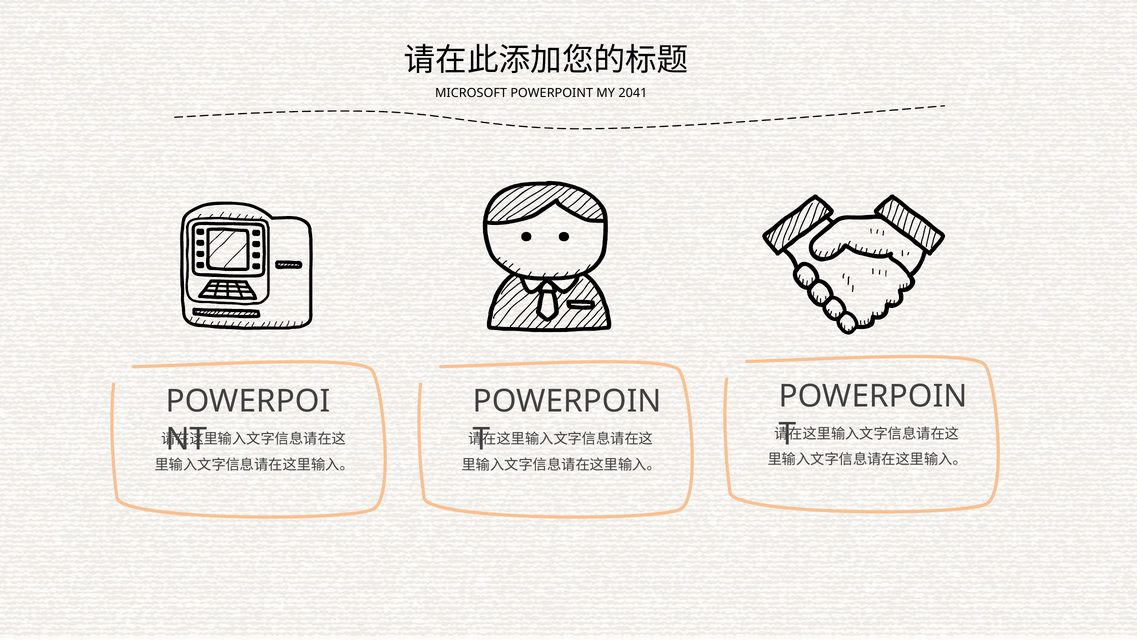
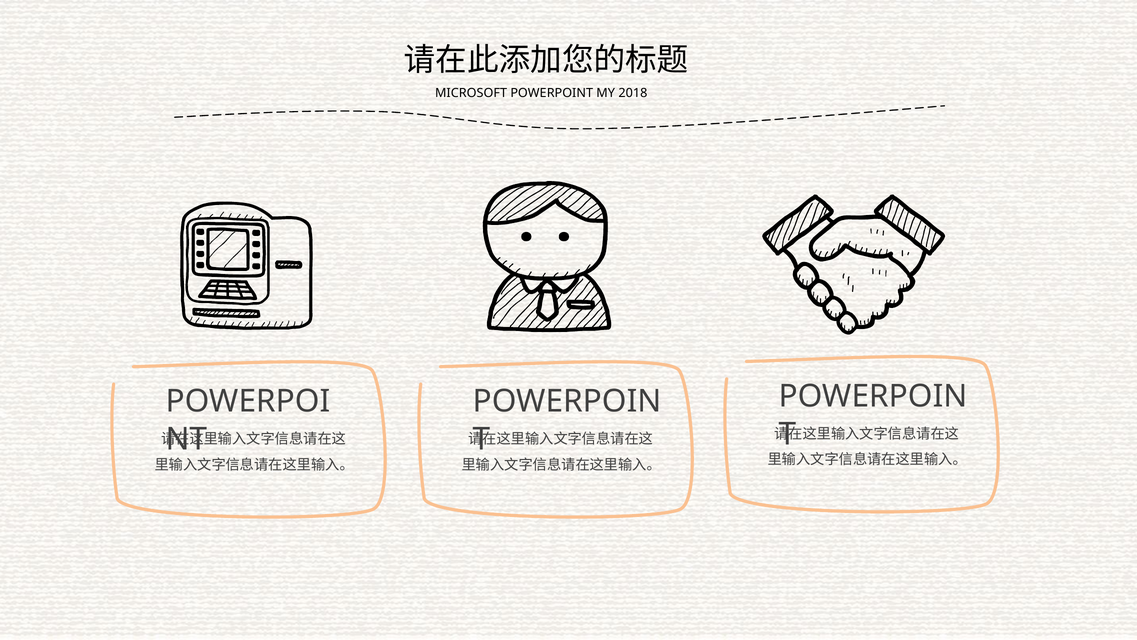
2041: 2041 -> 2018
